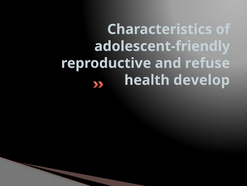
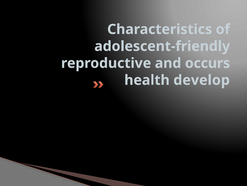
refuse: refuse -> occurs
